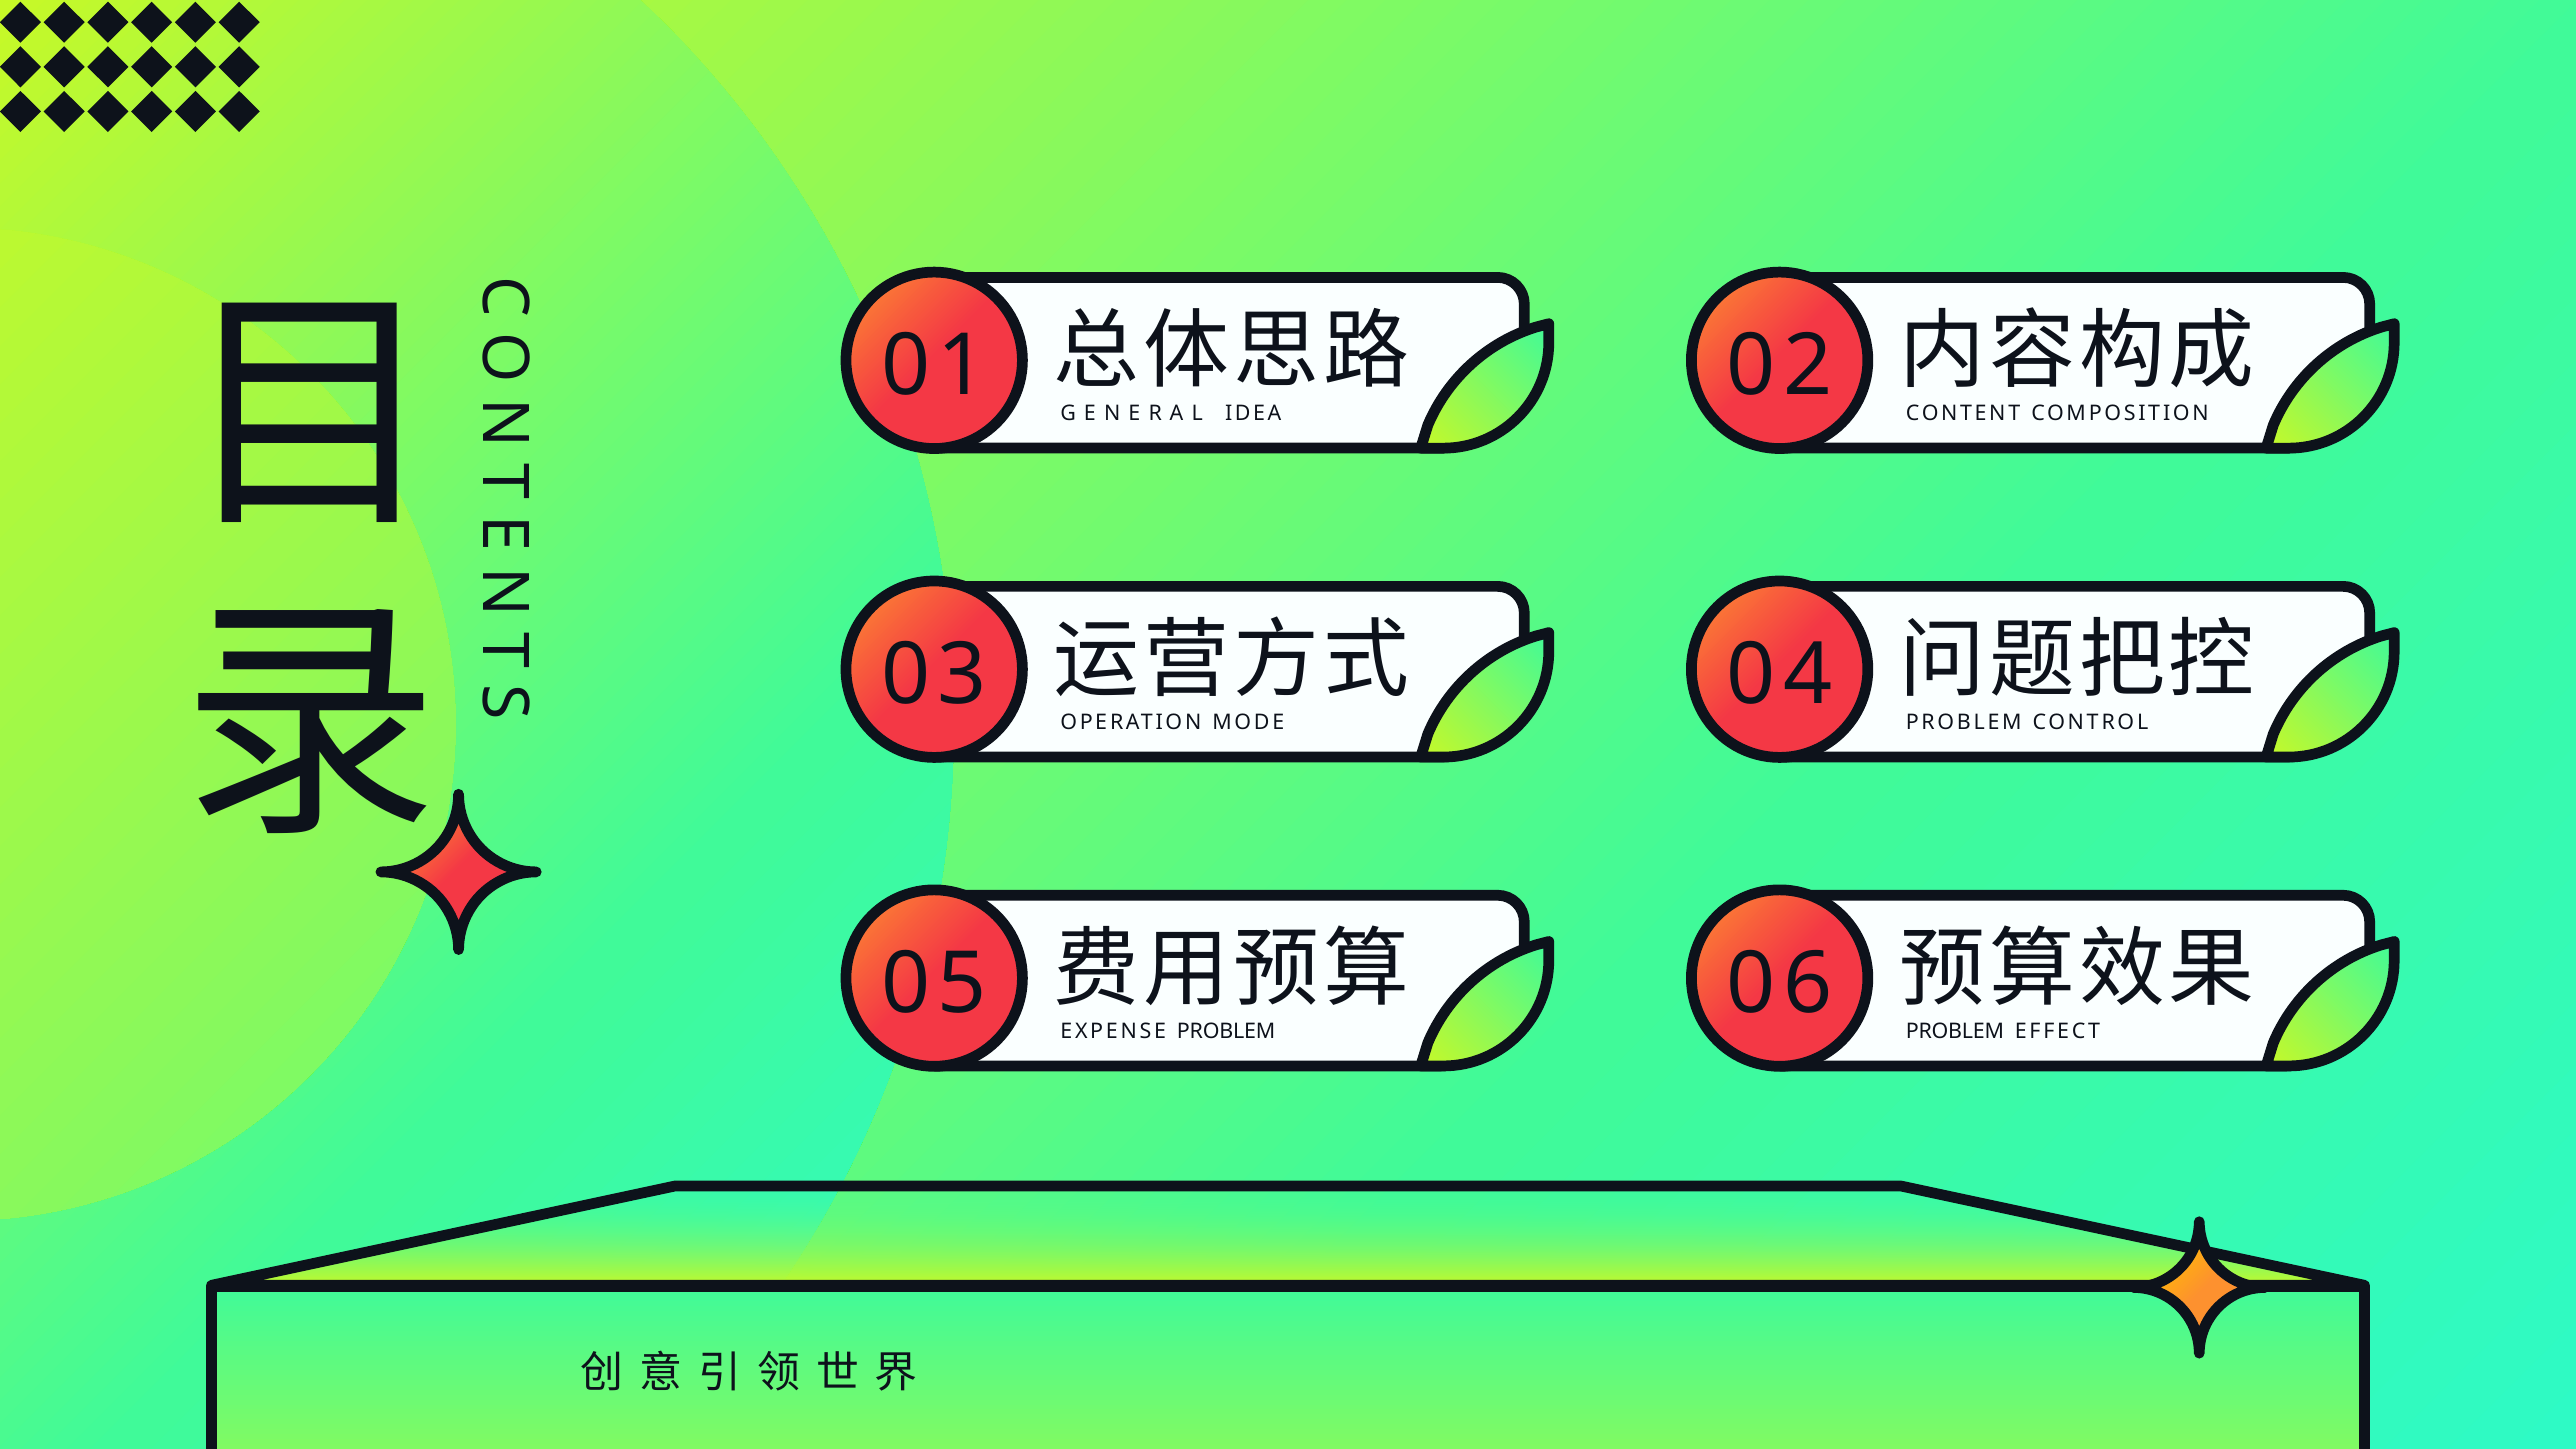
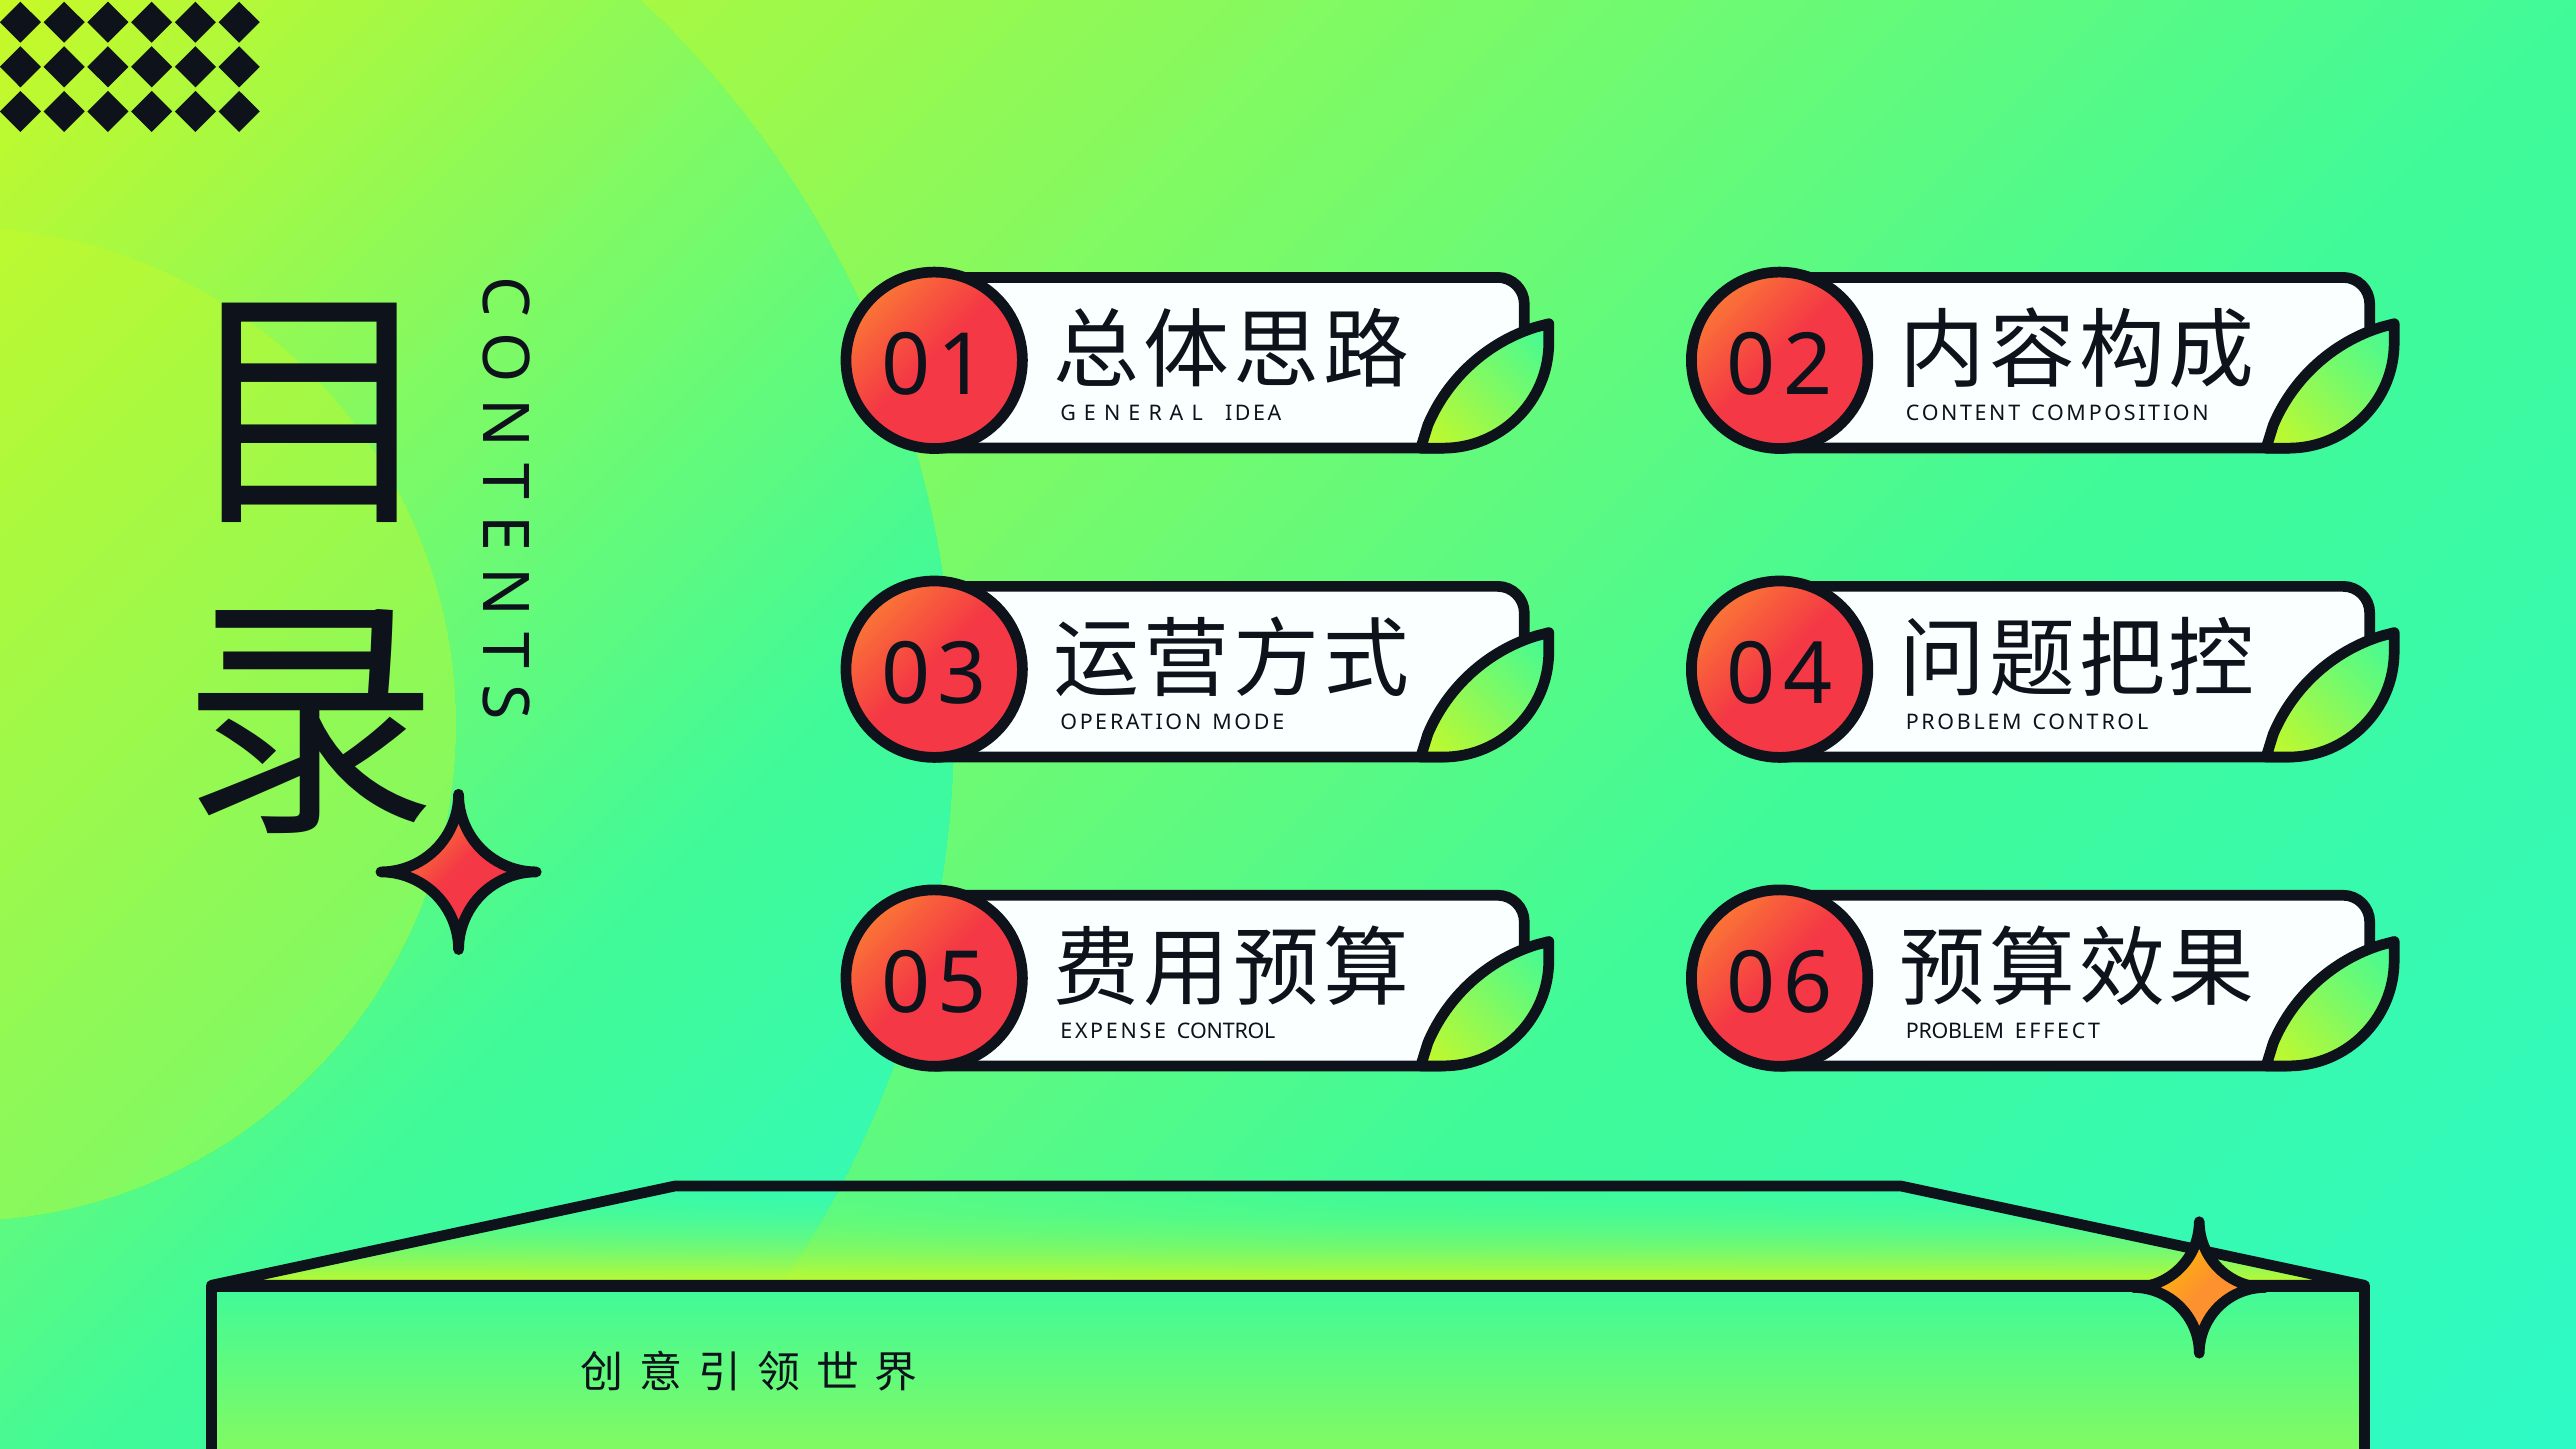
EXPENSE PROBLEM: PROBLEM -> CONTROL
